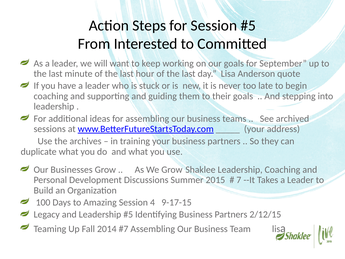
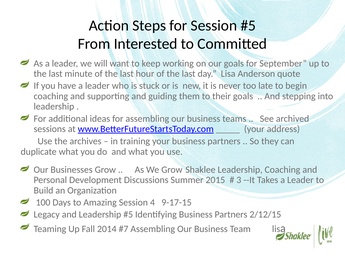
7: 7 -> 3
